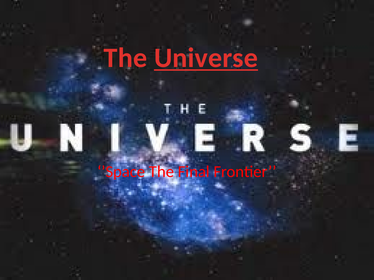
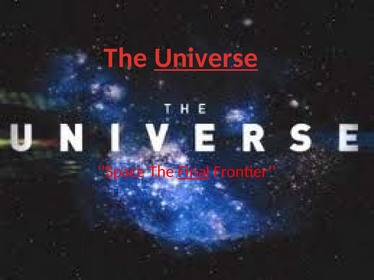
Final underline: none -> present
